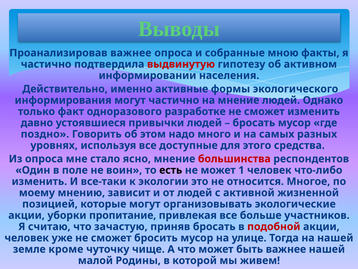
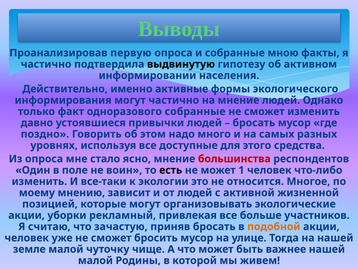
Проанализировав важнее: важнее -> первую
выдвинутую colour: red -> black
одноразового разработке: разработке -> собранные
пропитание: пропитание -> рекламный
подобной colour: red -> orange
земле кроме: кроме -> малой
